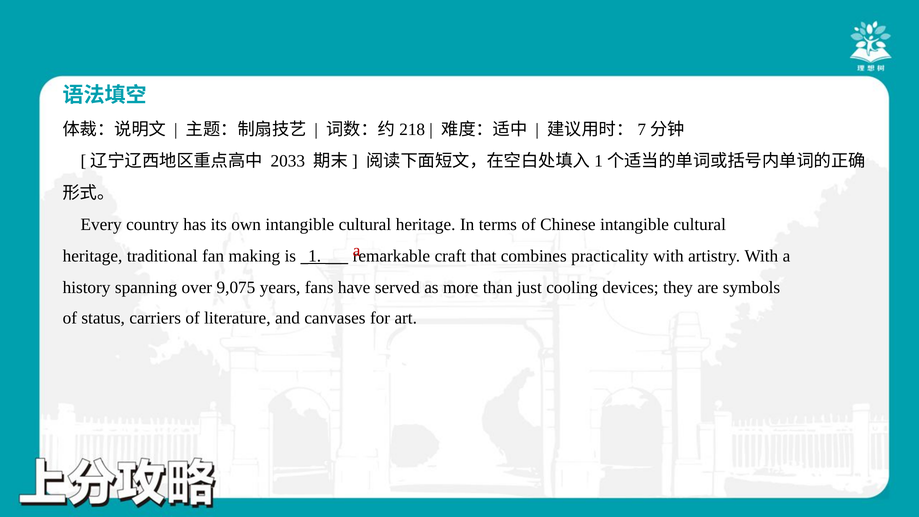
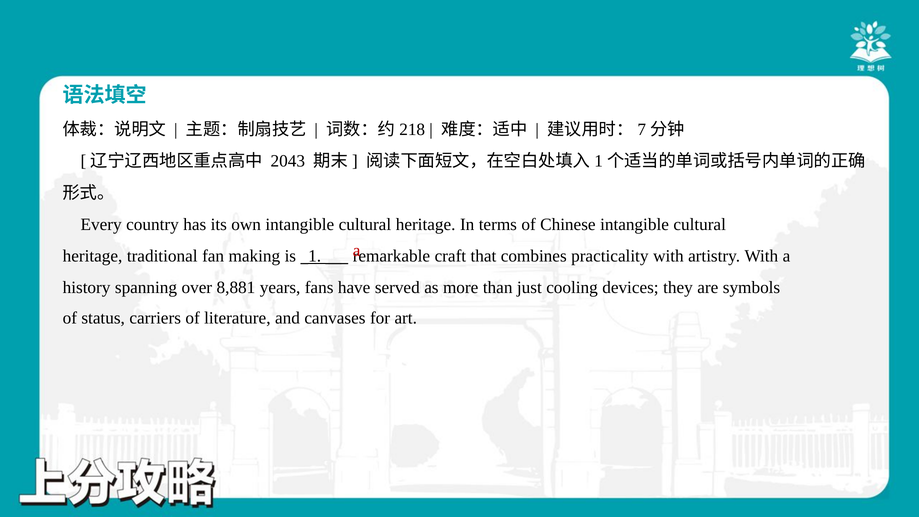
2033: 2033 -> 2043
9,075: 9,075 -> 8,881
